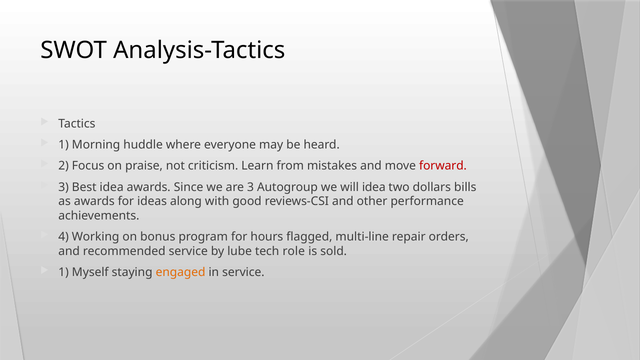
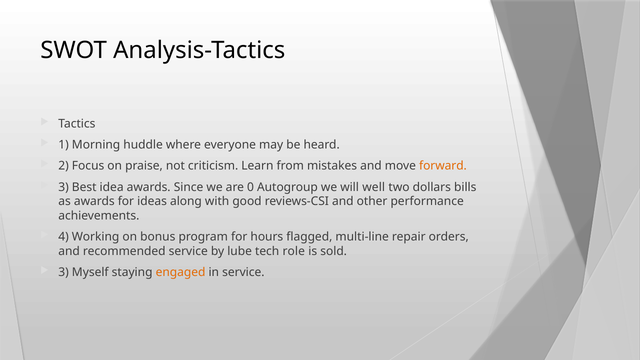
forward colour: red -> orange
are 3: 3 -> 0
will idea: idea -> well
1 at (64, 272): 1 -> 3
